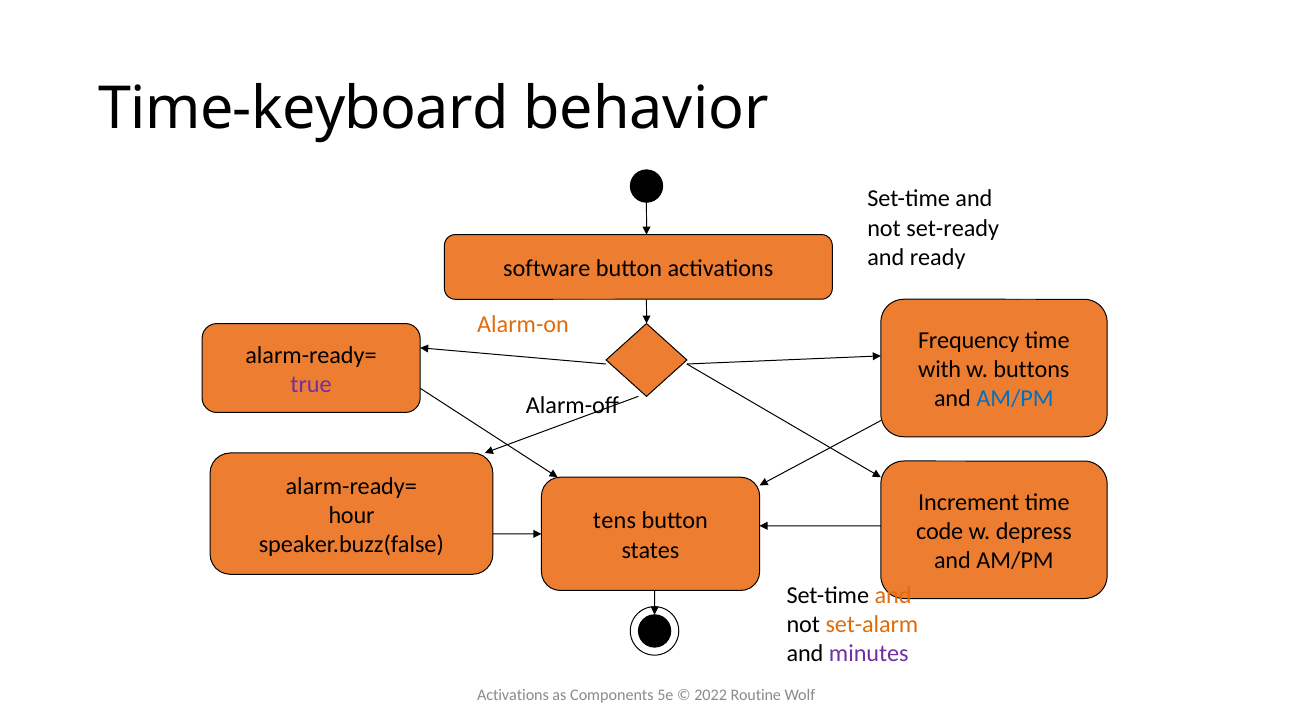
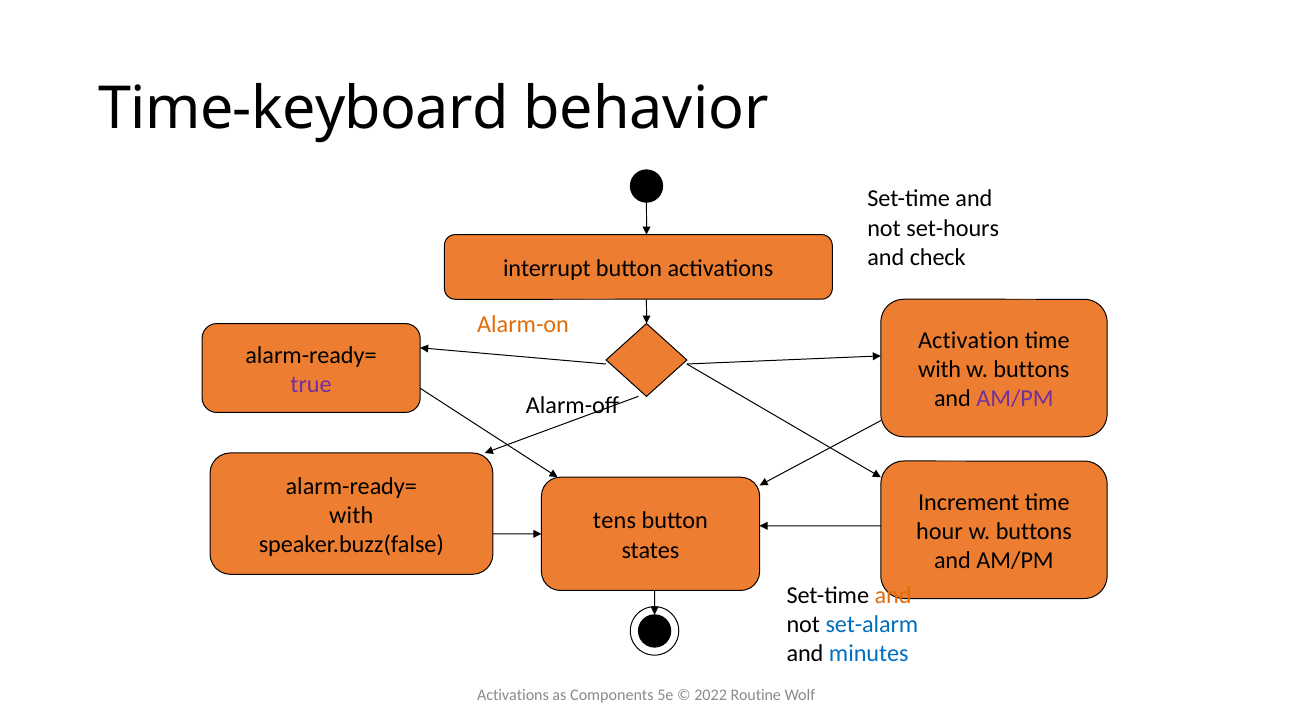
set-ready: set-ready -> set-hours
ready: ready -> check
software: software -> interrupt
Frequency: Frequency -> Activation
AM/PM at (1015, 398) colour: blue -> purple
hour at (351, 515): hour -> with
code: code -> hour
depress at (1034, 531): depress -> buttons
set-alarm colour: orange -> blue
minutes colour: purple -> blue
